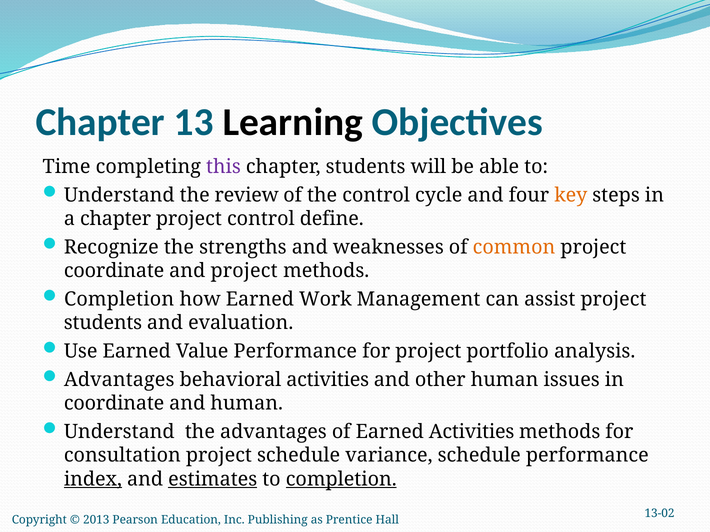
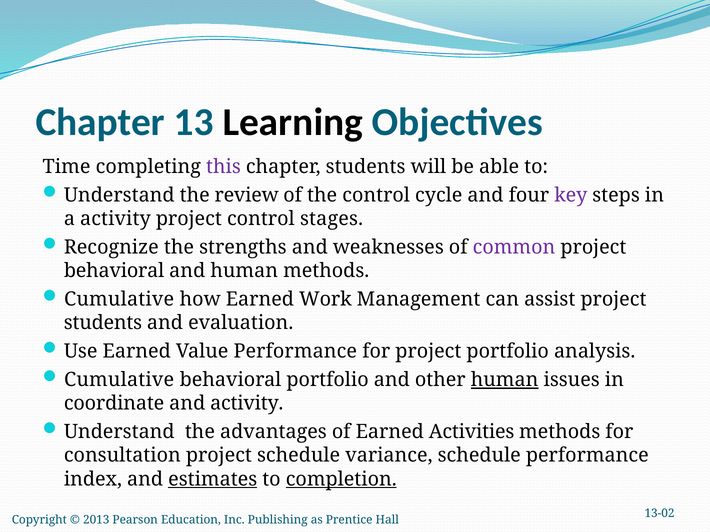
key colour: orange -> purple
a chapter: chapter -> activity
define: define -> stages
common colour: orange -> purple
coordinate at (114, 271): coordinate -> behavioral
and project: project -> human
Completion at (119, 300): Completion -> Cumulative
Advantages at (119, 380): Advantages -> Cumulative
behavioral activities: activities -> portfolio
human at (505, 380) underline: none -> present
and human: human -> activity
index underline: present -> none
